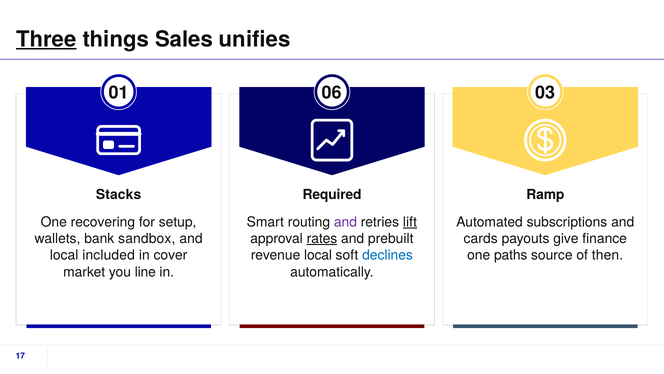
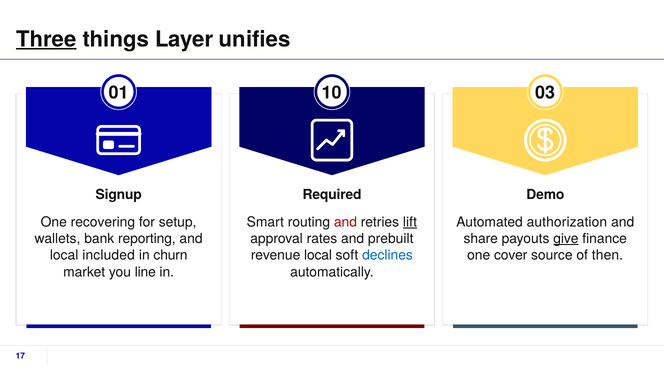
Sales: Sales -> Layer
06: 06 -> 10
Stacks: Stacks -> Signup
Ramp: Ramp -> Demo
and at (345, 222) colour: purple -> red
subscriptions: subscriptions -> authorization
sandbox: sandbox -> reporting
rates underline: present -> none
cards: cards -> share
give underline: none -> present
cover: cover -> churn
paths: paths -> cover
